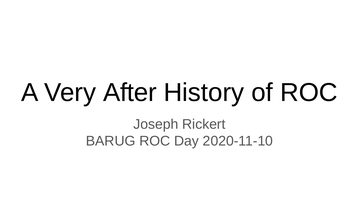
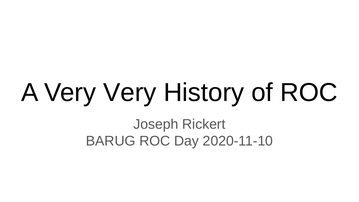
Very After: After -> Very
